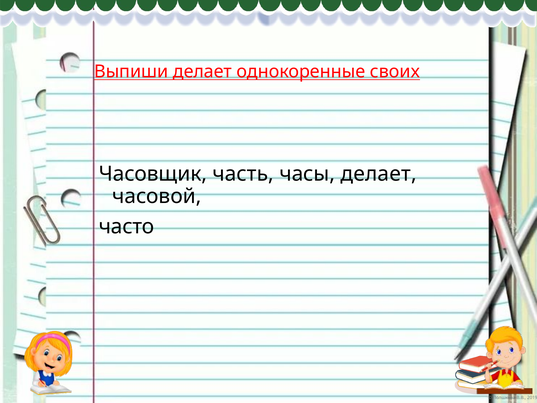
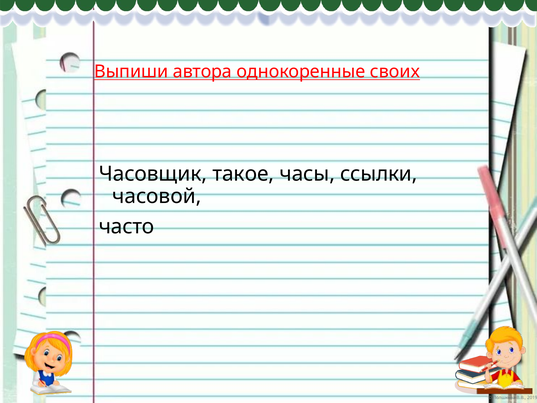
Выпиши делает: делает -> автора
часть: часть -> такое
часы делает: делает -> ссылки
